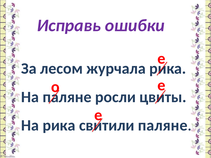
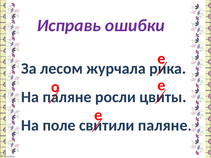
На рика: рика -> поле
